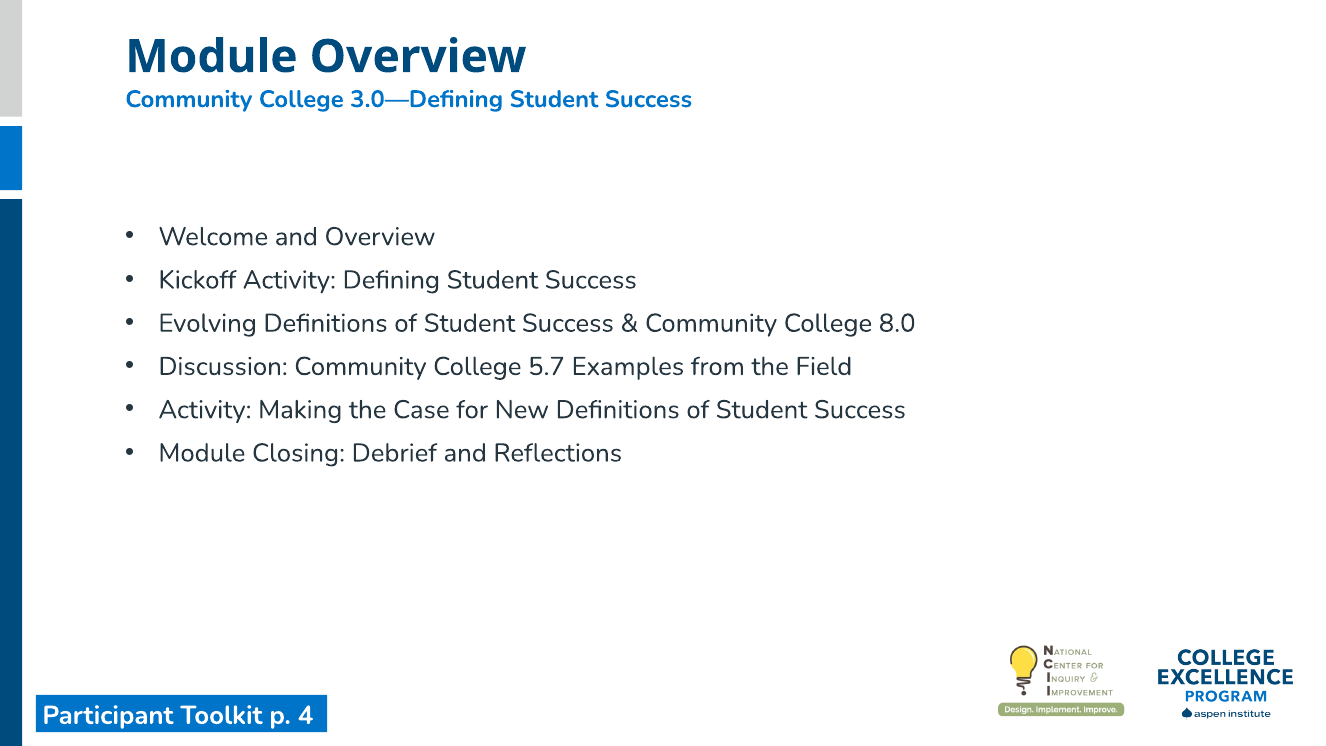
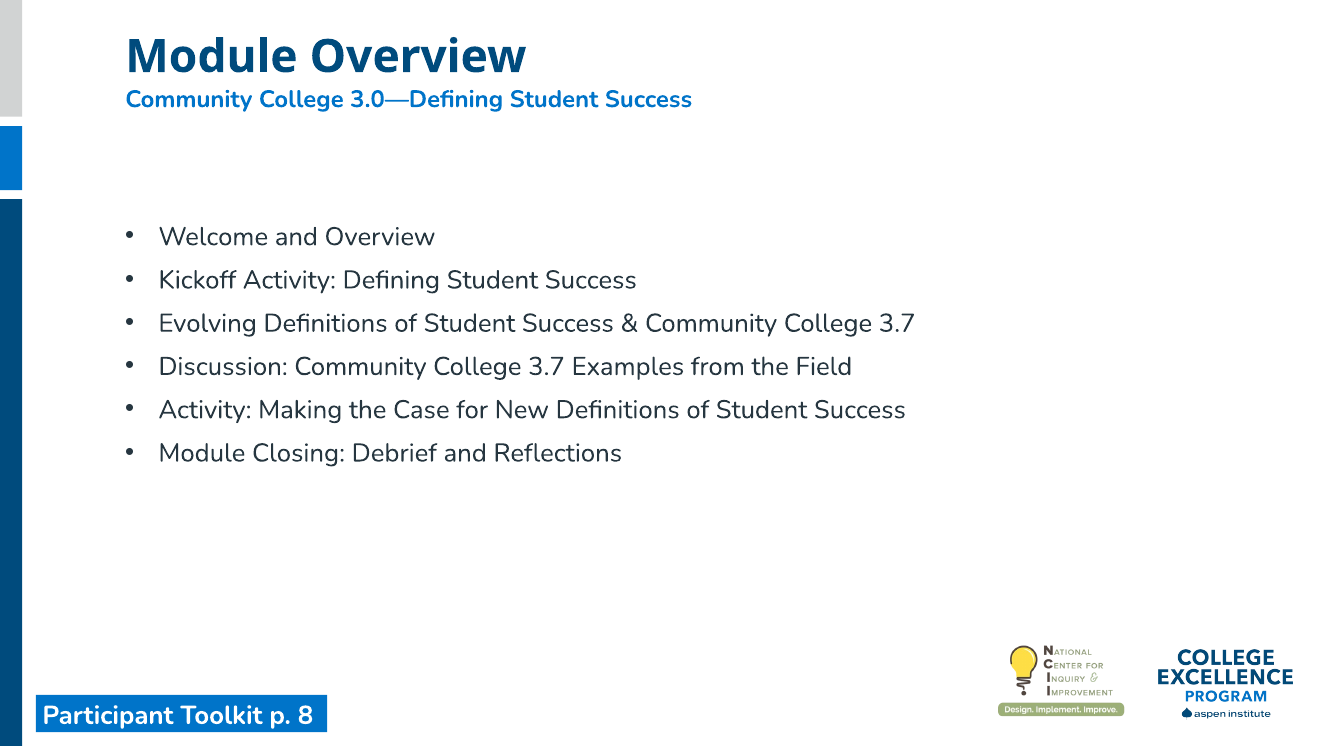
8.0 at (897, 323): 8.0 -> 3.7
Discussion Community College 5.7: 5.7 -> 3.7
4: 4 -> 8
